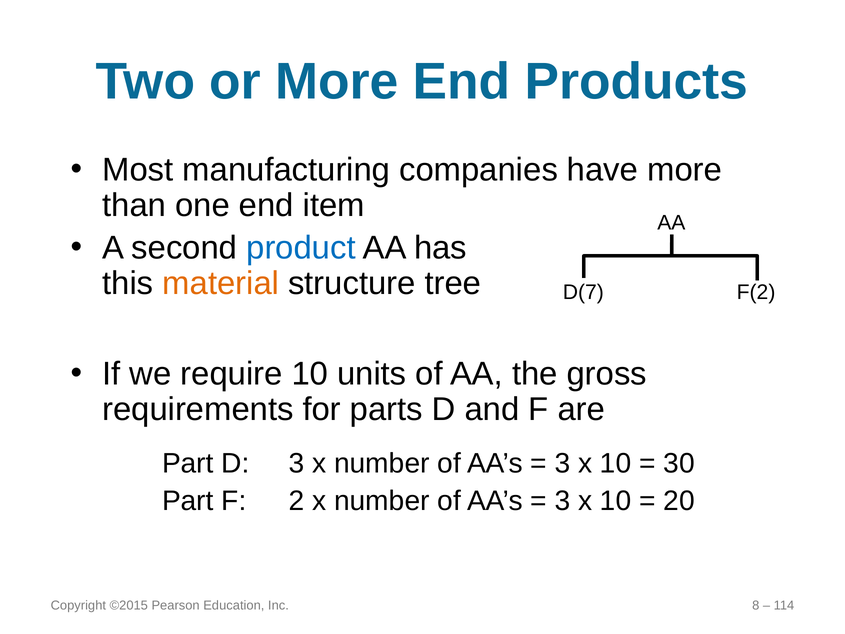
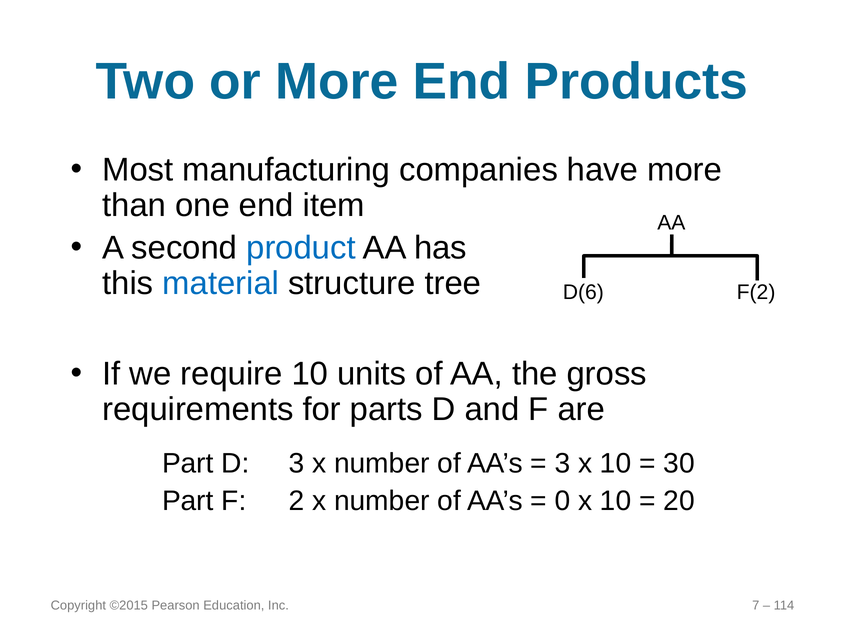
material colour: orange -> blue
D(7: D(7 -> D(6
3 at (563, 501): 3 -> 0
8: 8 -> 7
